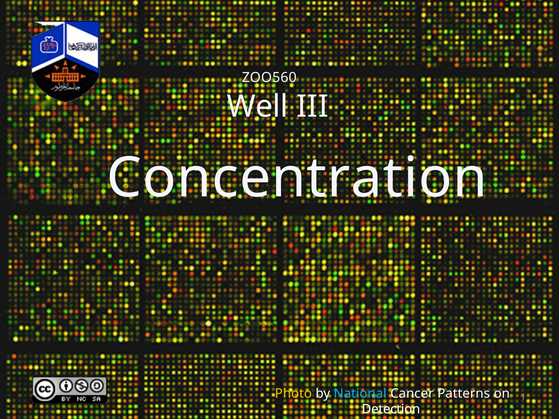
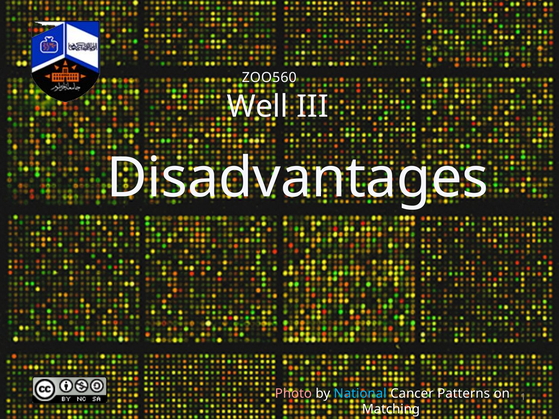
Concentration: Concentration -> Disadvantages
Photo colour: yellow -> pink
Detection: Detection -> Matching
